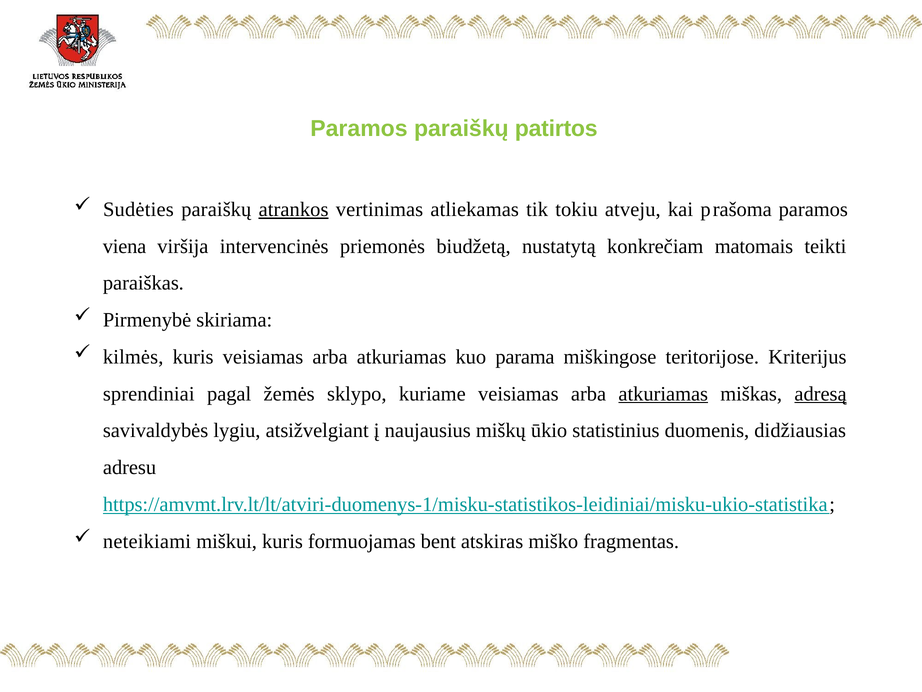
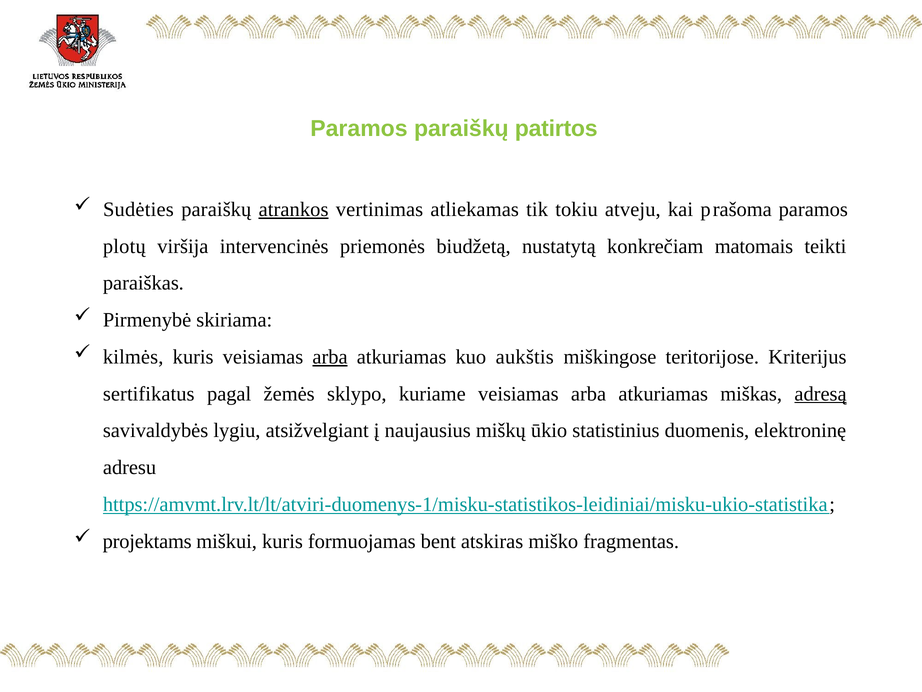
viena: viena -> plotų
arba at (330, 357) underline: none -> present
parama: parama -> aukštis
sprendiniai: sprendiniai -> sertifikatus
atkuriamas at (663, 393) underline: present -> none
didžiausias: didžiausias -> elektroninę
neteikiami: neteikiami -> projektams
